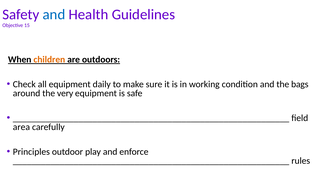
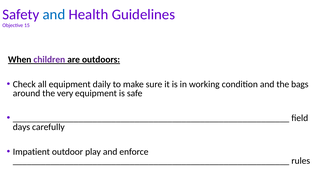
children colour: orange -> purple
area: area -> days
Principles: Principles -> Impatient
